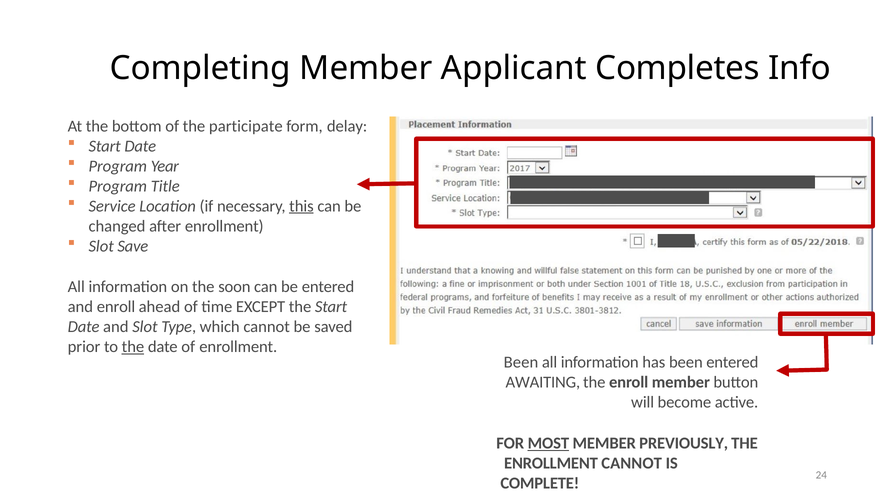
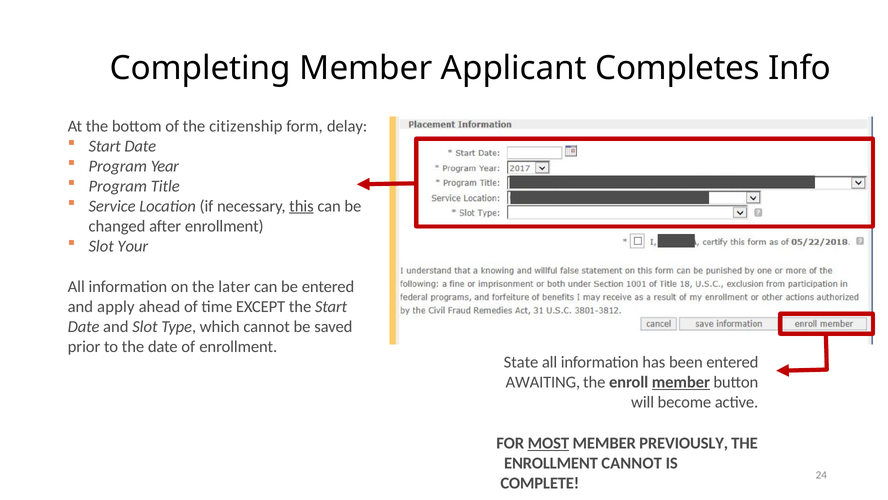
participate: participate -> citizenship
Save: Save -> Your
soon: soon -> later
and enroll: enroll -> apply
the at (133, 347) underline: present -> none
Been at (521, 362): Been -> State
member at (681, 382) underline: none -> present
